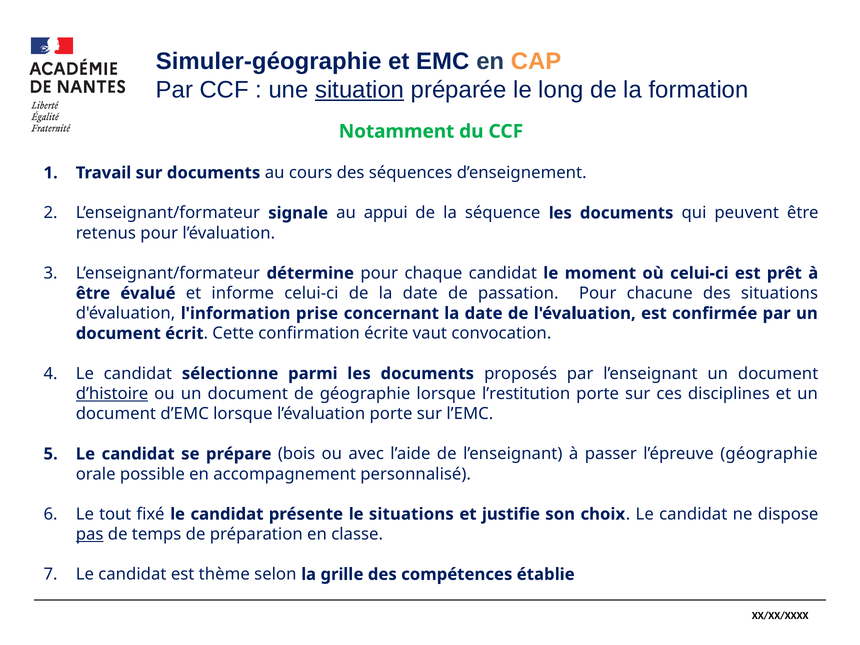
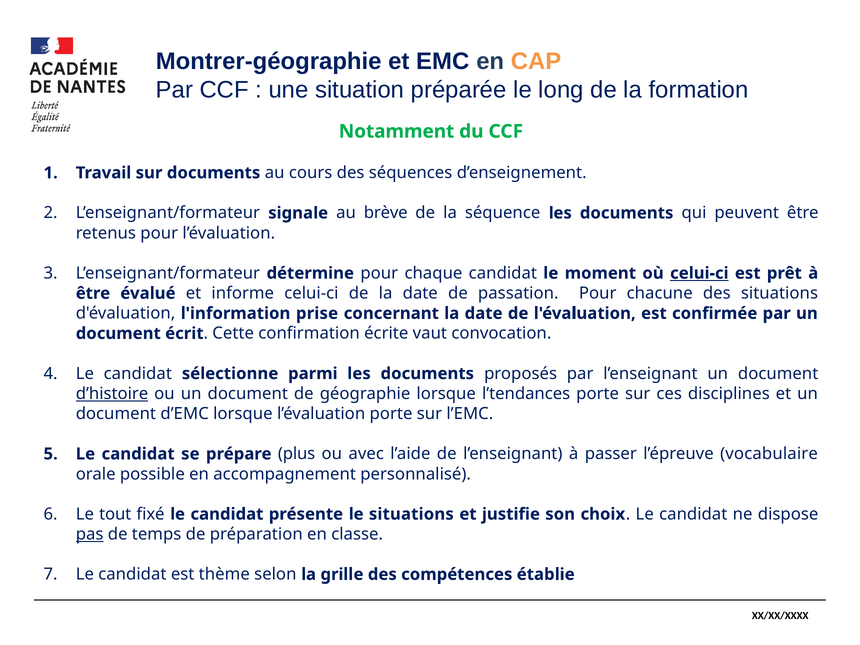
Simuler-géographie: Simuler-géographie -> Montrer-géographie
situation underline: present -> none
appui: appui -> brève
celui-ci at (699, 273) underline: none -> present
l’restitution: l’restitution -> l’tendances
bois: bois -> plus
l’épreuve géographie: géographie -> vocabulaire
